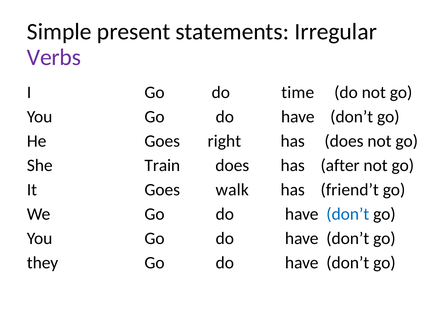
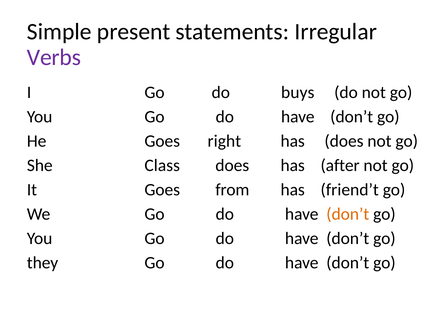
time: time -> buys
Train: Train -> Class
walk: walk -> from
don’t at (348, 214) colour: blue -> orange
